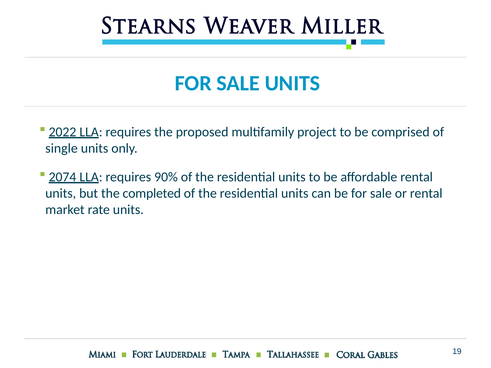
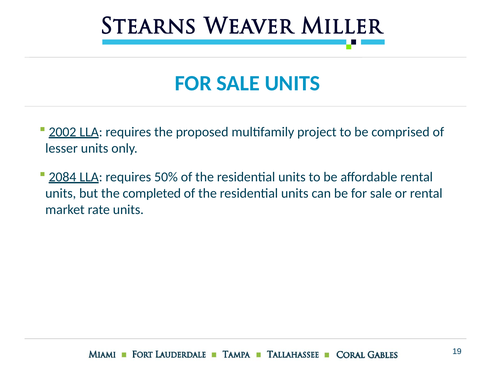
2022: 2022 -> 2002
single: single -> lesser
2074: 2074 -> 2084
90%: 90% -> 50%
